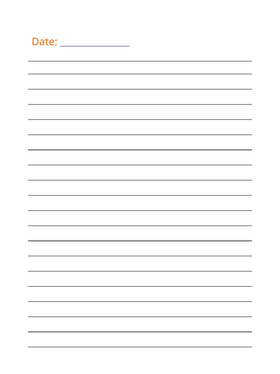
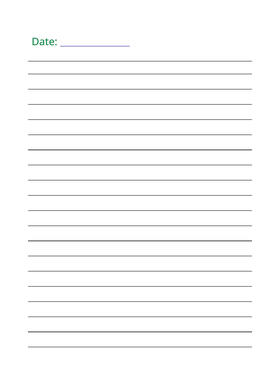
Date colour: orange -> green
